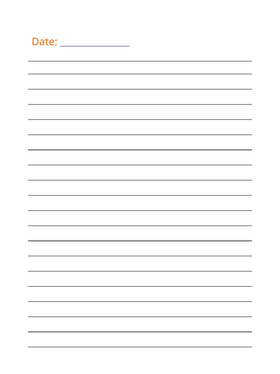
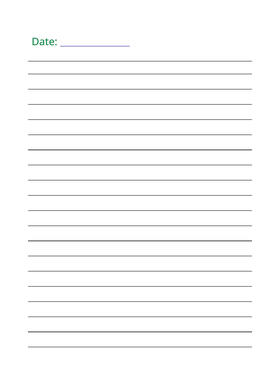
Date colour: orange -> green
